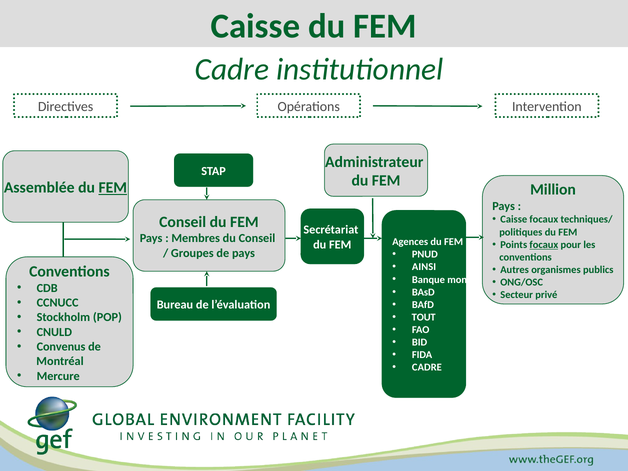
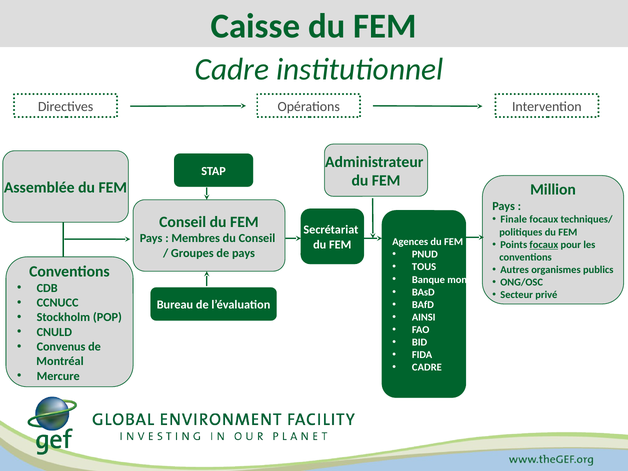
FEM at (113, 188) underline: present -> none
Caisse at (514, 220): Caisse -> Finale
AINSI: AINSI -> TOUS
TOUT: TOUT -> AINSI
